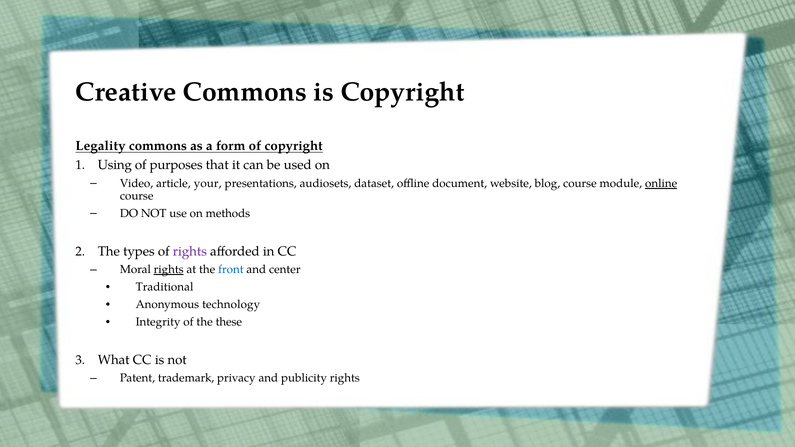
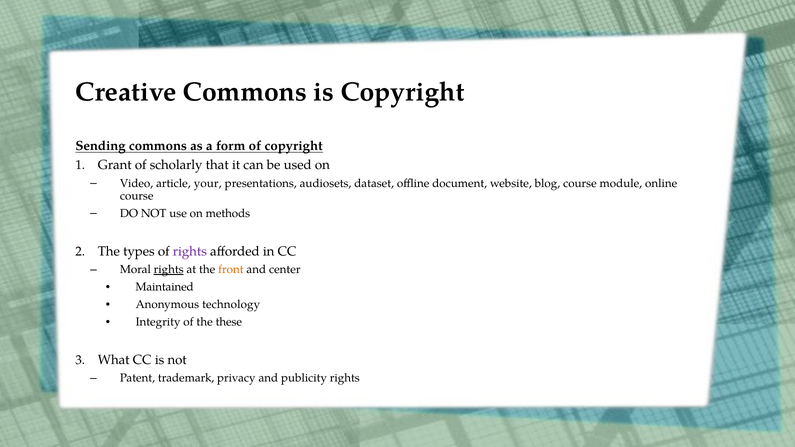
Legality: Legality -> Sending
Using: Using -> Grant
purposes: purposes -> scholarly
online underline: present -> none
front colour: blue -> orange
Traditional: Traditional -> Maintained
